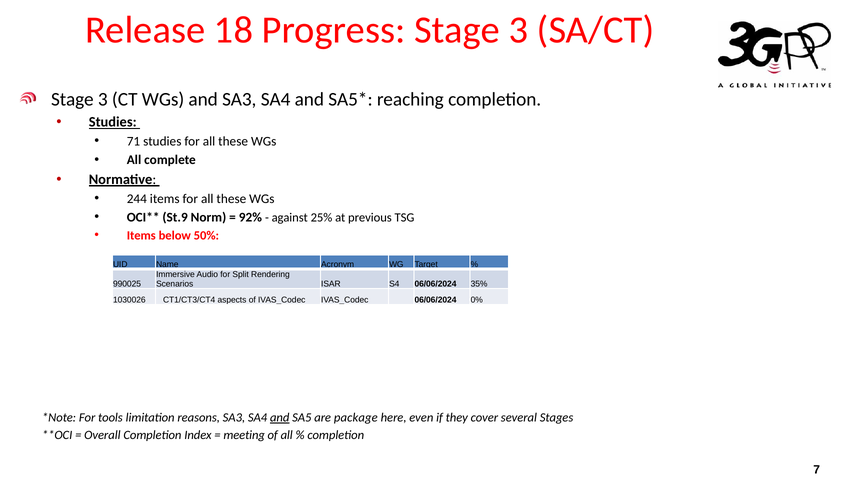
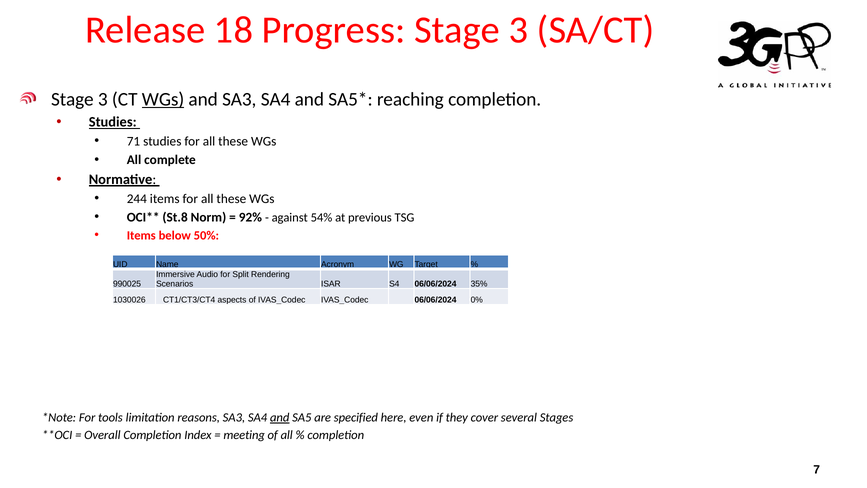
WGs at (163, 99) underline: none -> present
St.9: St.9 -> St.8
25%: 25% -> 54%
package: package -> specified
